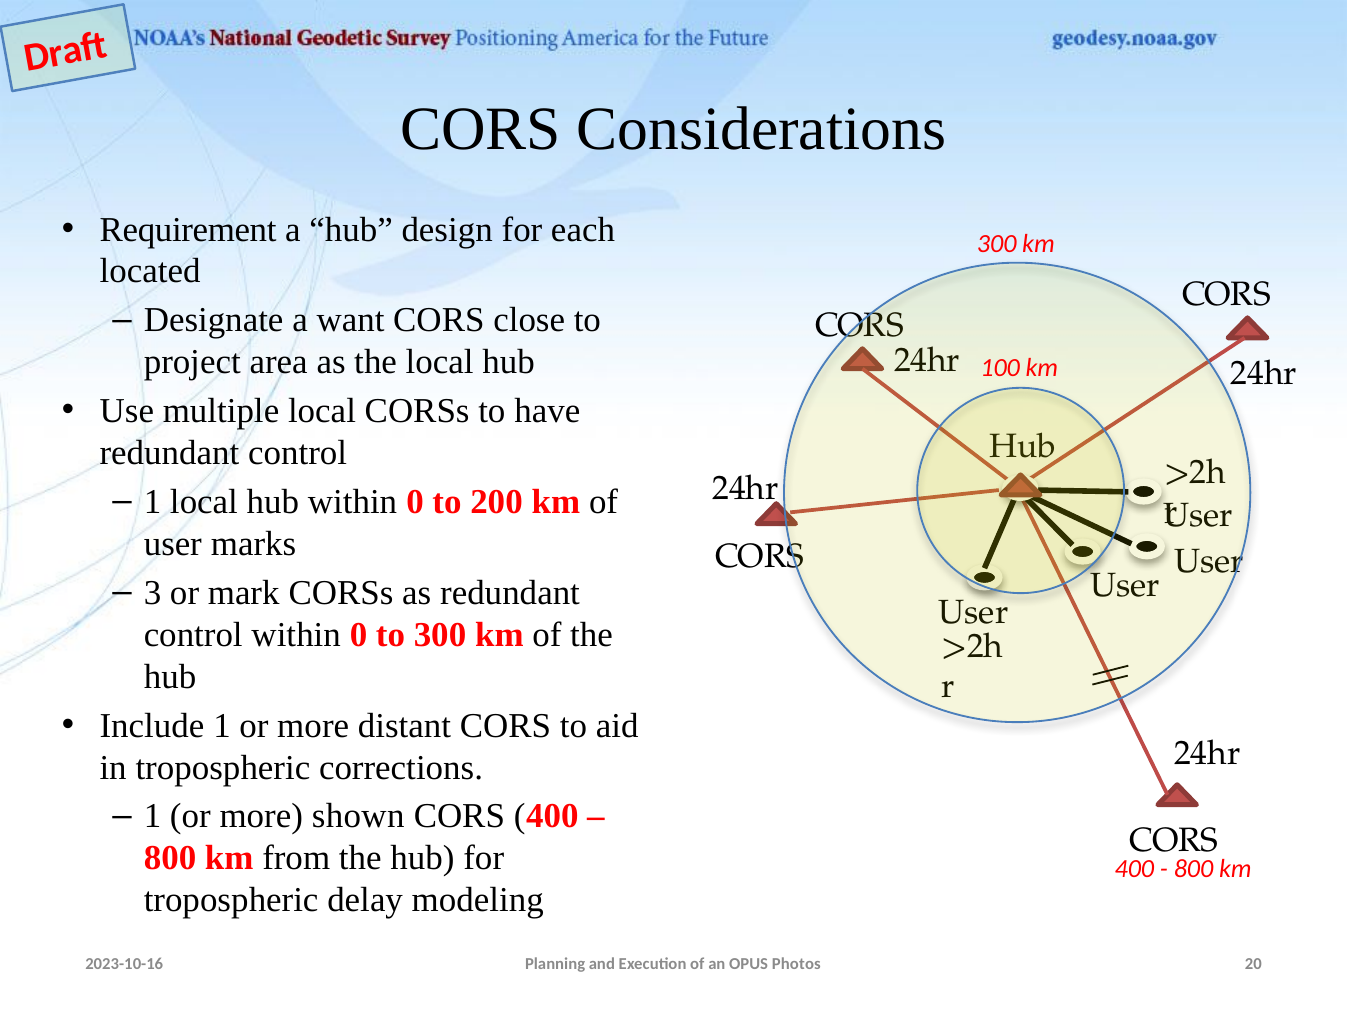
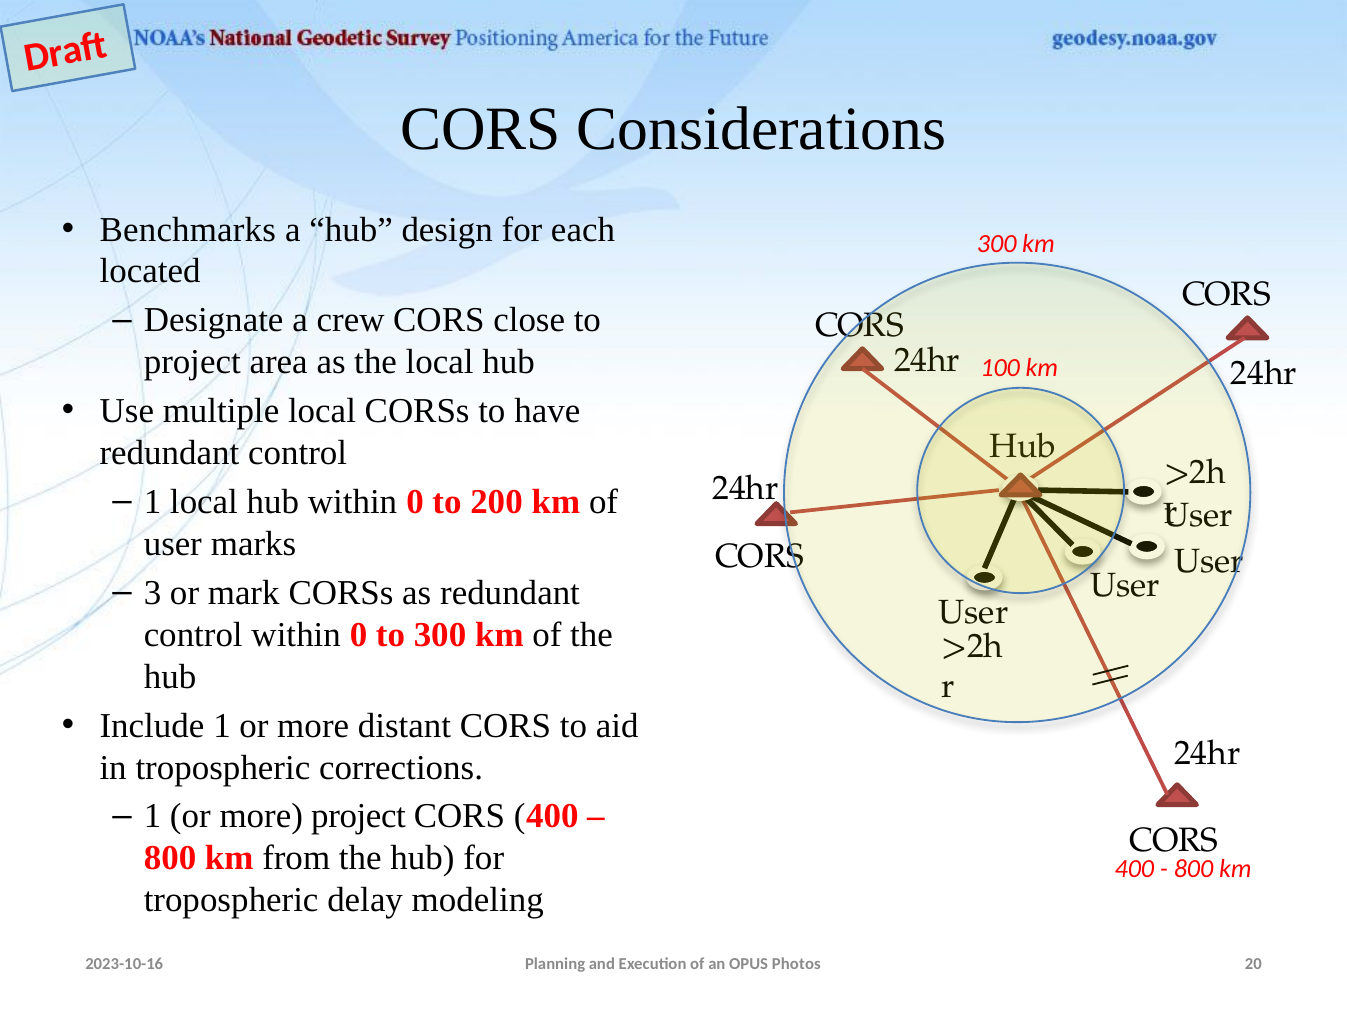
Requirement: Requirement -> Benchmarks
want: want -> crew
more shown: shown -> project
